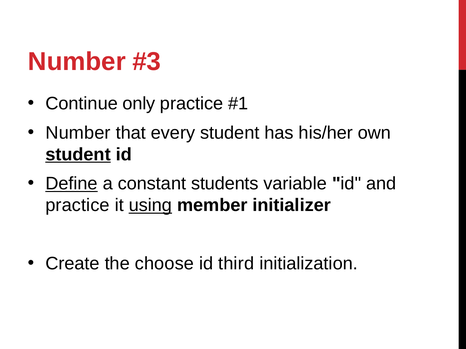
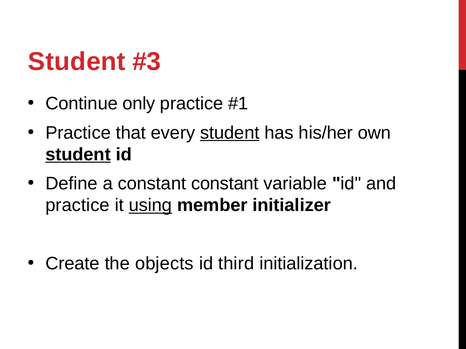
Number at (77, 62): Number -> Student
Number at (78, 133): Number -> Practice
student at (230, 133) underline: none -> present
Define underline: present -> none
constant students: students -> constant
choose: choose -> objects
